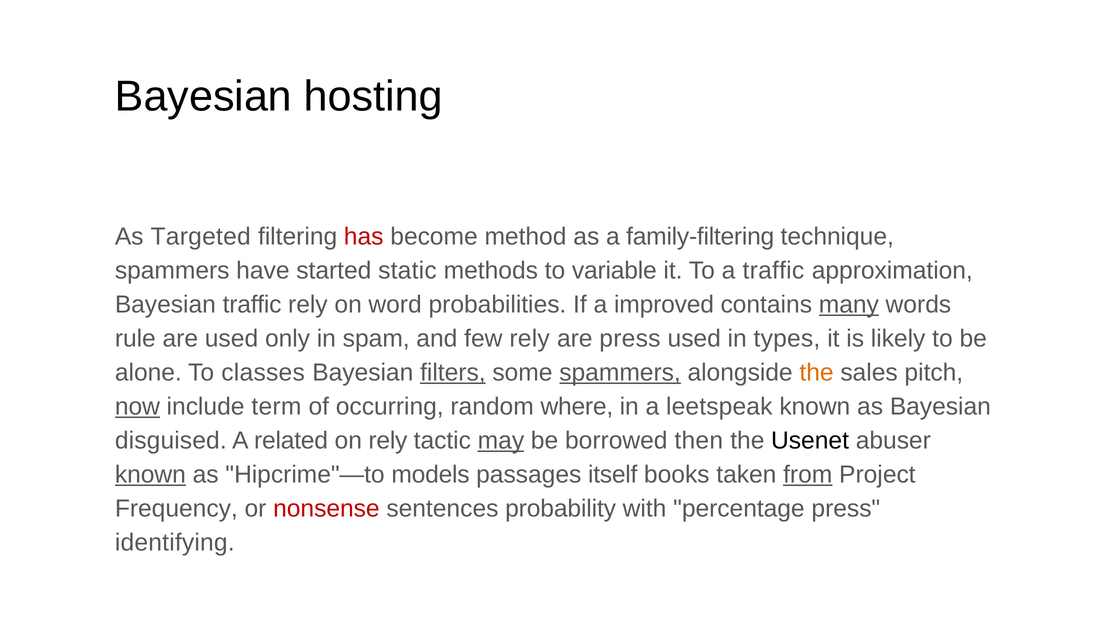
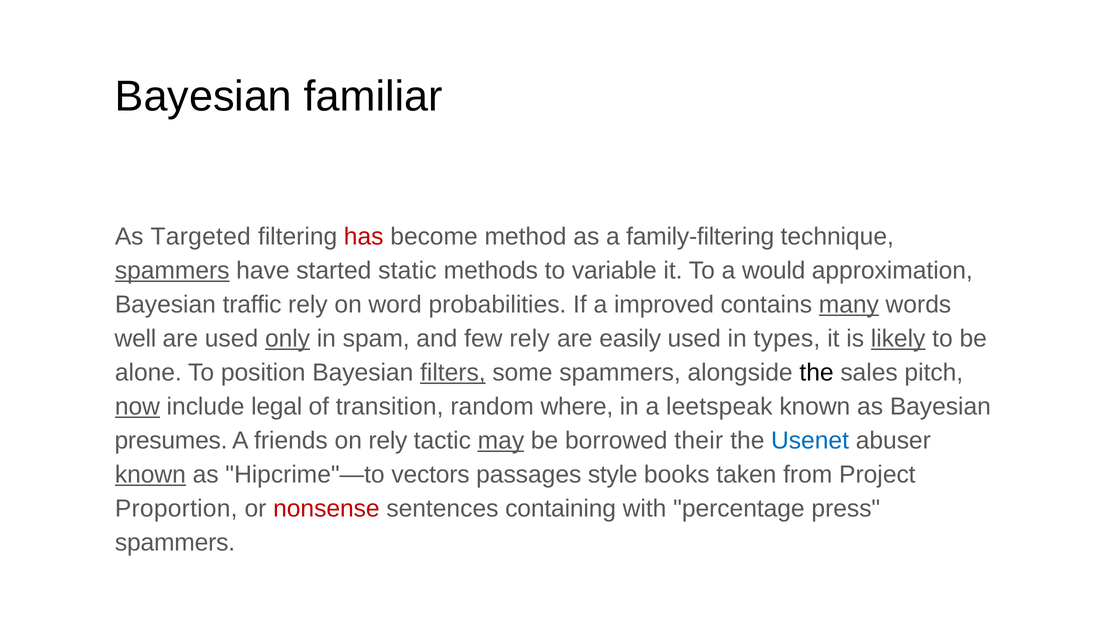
hosting: hosting -> familiar
spammers at (172, 271) underline: none -> present
a traffic: traffic -> would
rule: rule -> well
only underline: none -> present
are press: press -> easily
likely underline: none -> present
classes: classes -> position
spammers at (620, 372) underline: present -> none
the at (817, 372) colour: orange -> black
term: term -> legal
occurring: occurring -> transition
disguised: disguised -> presumes
related: related -> friends
then: then -> their
Usenet colour: black -> blue
models: models -> vectors
itself: itself -> style
from underline: present -> none
Frequency: Frequency -> Proportion
probability: probability -> containing
identifying at (175, 542): identifying -> spammers
